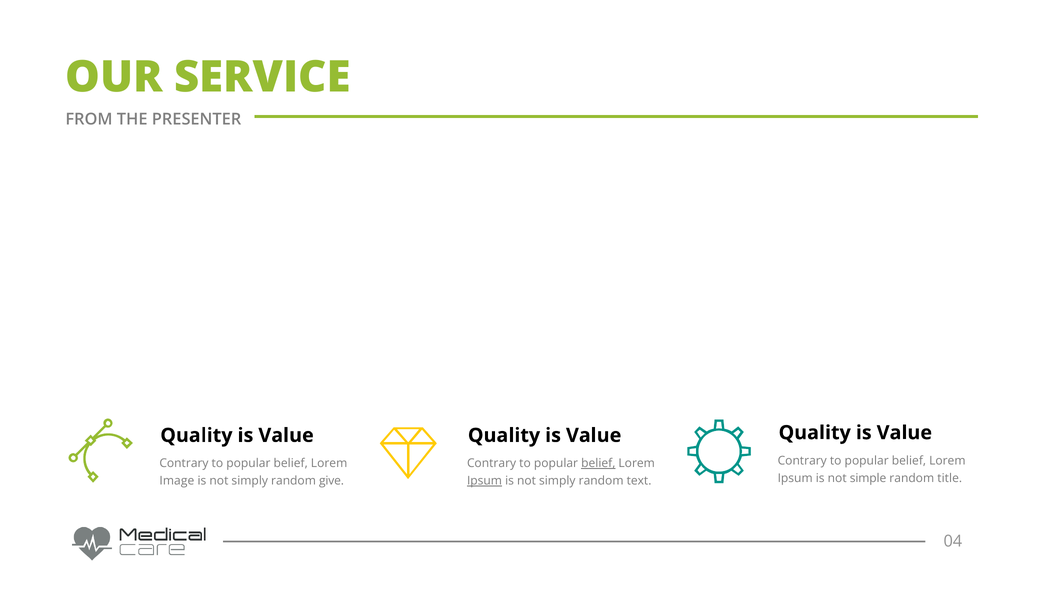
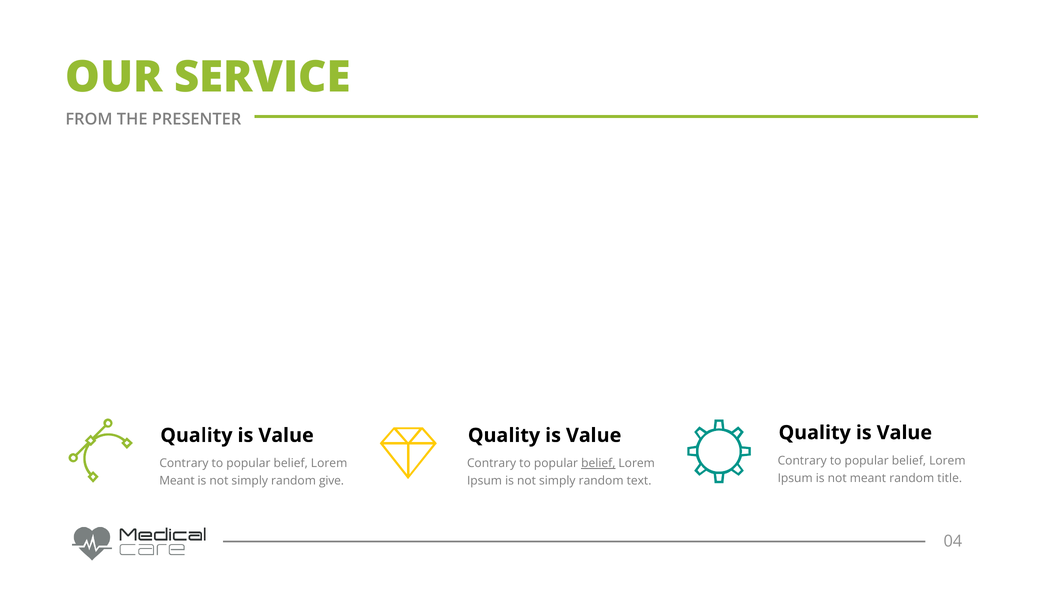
not simple: simple -> meant
Image at (177, 480): Image -> Meant
Ipsum at (484, 480) underline: present -> none
